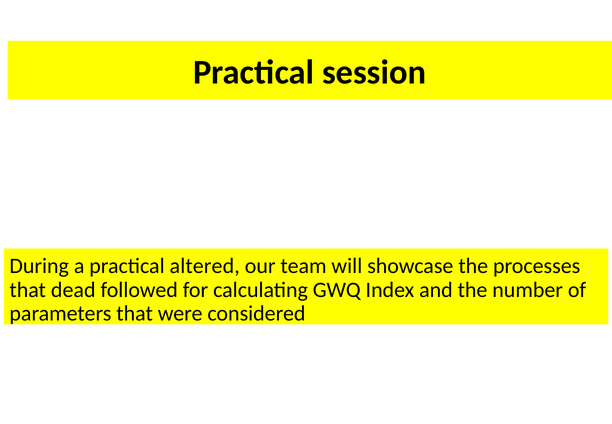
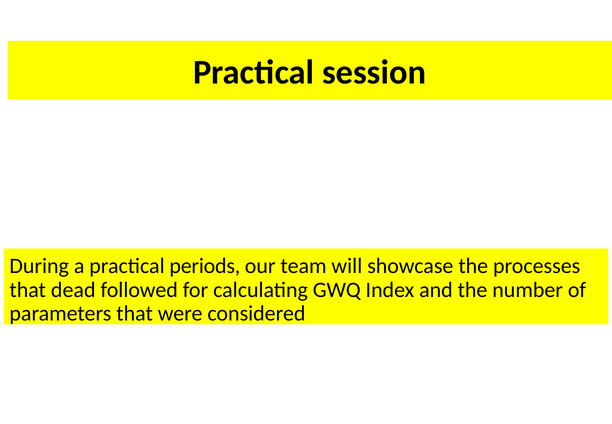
altered: altered -> periods
